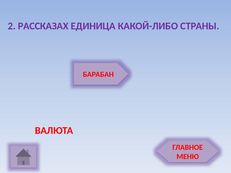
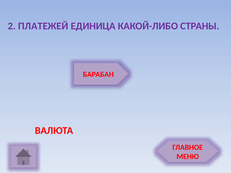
РАССКАЗАХ: РАССКАЗАХ -> ПЛАТЕЖЕЙ
